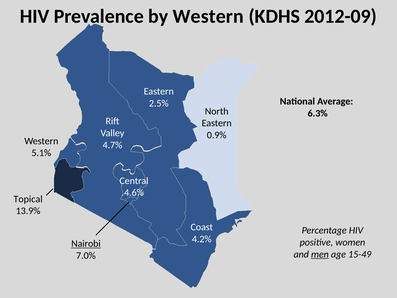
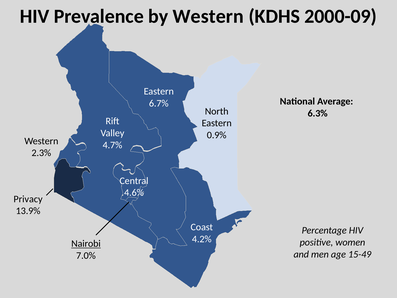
2012-09: 2012-09 -> 2000-09
2.5%: 2.5% -> 6.7%
5.1%: 5.1% -> 2.3%
Topical: Topical -> Privacy
men underline: present -> none
